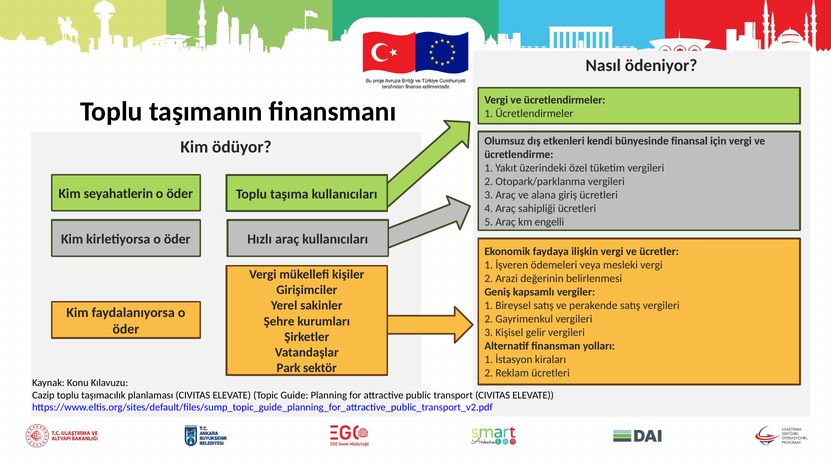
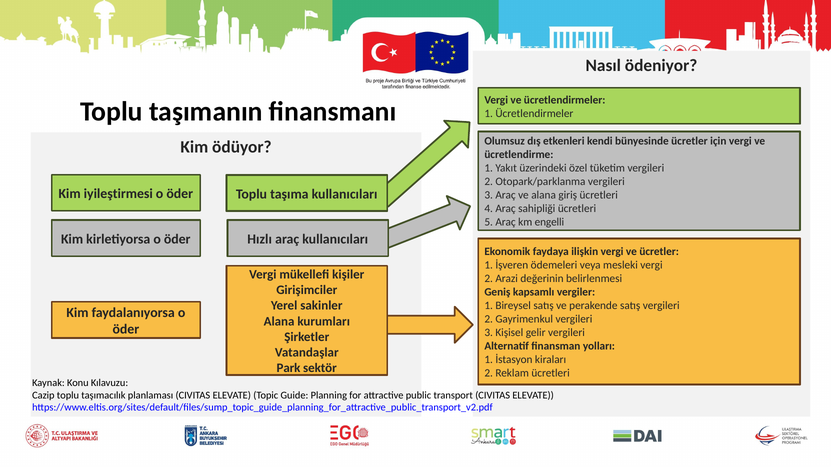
bünyesinde finansal: finansal -> ücretler
seyahatlerin: seyahatlerin -> iyileştirmesi
Şehre at (279, 322): Şehre -> Alana
